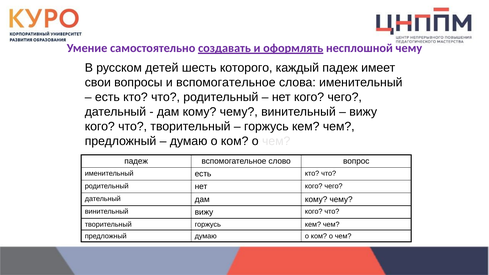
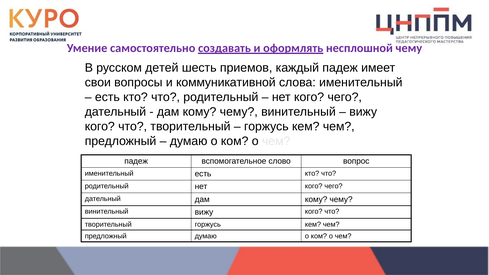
которого: которого -> приемов
и вспомогательное: вспомогательное -> коммуникативной
